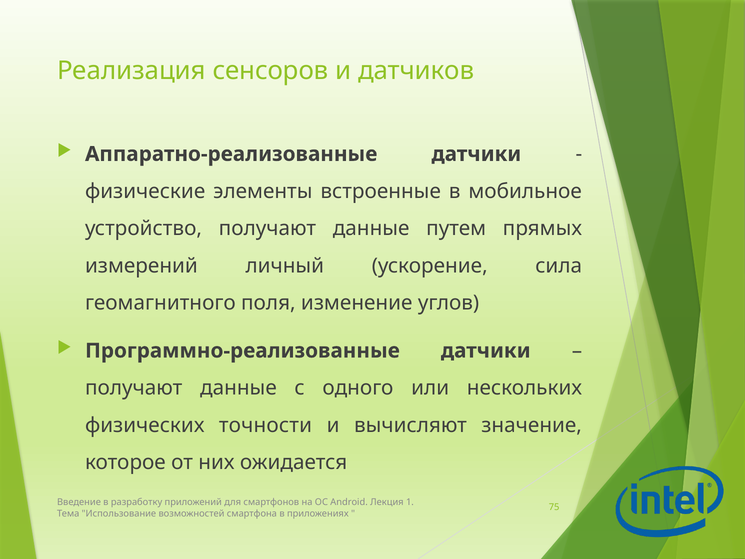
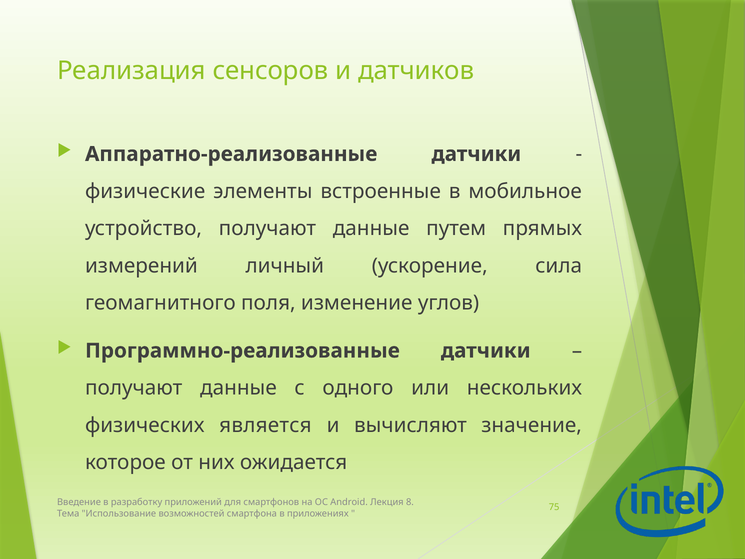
точности: точности -> является
1: 1 -> 8
